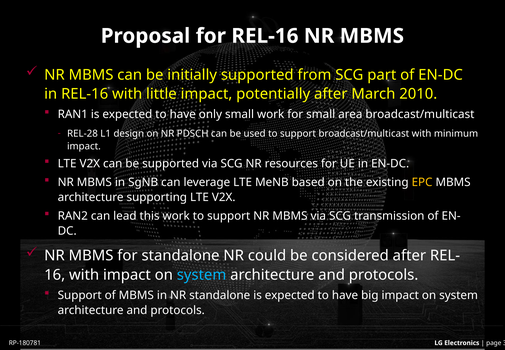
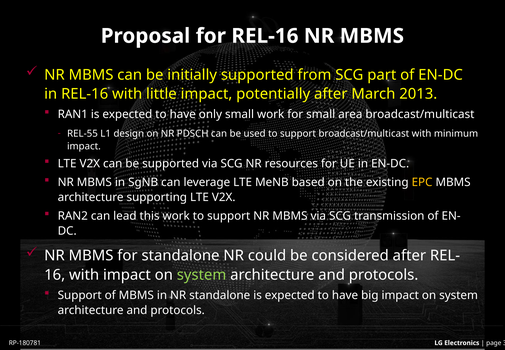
2010: 2010 -> 2013
REL-28: REL-28 -> REL-55
system at (202, 275) colour: light blue -> light green
